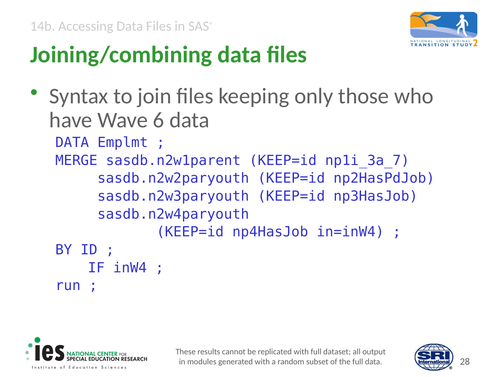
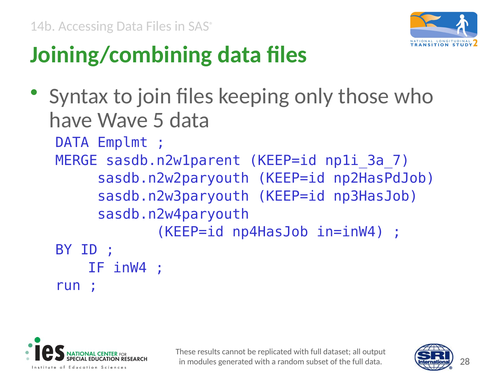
6: 6 -> 5
